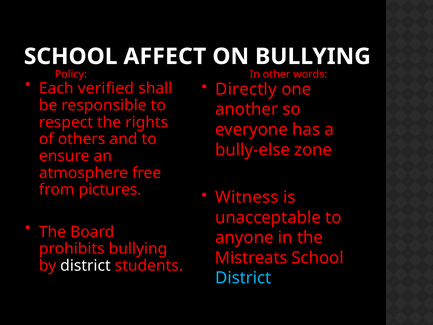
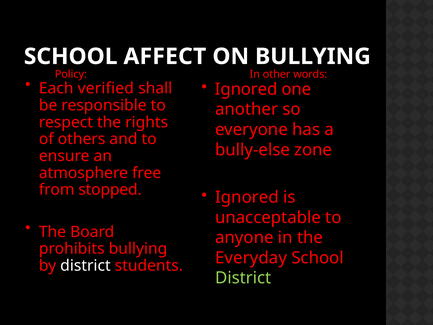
Directly at (246, 89): Directly -> Ignored
pictures: pictures -> stopped
Witness at (247, 197): Witness -> Ignored
Mistreats: Mistreats -> Everyday
District at (243, 278) colour: light blue -> light green
